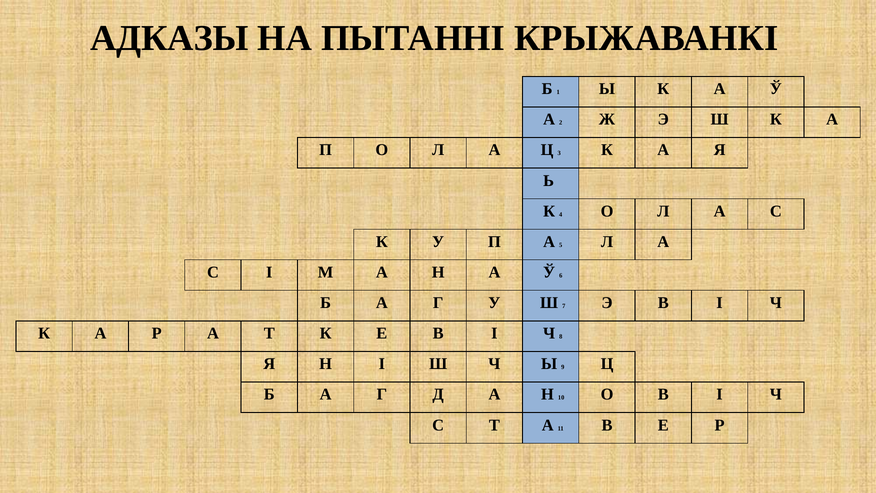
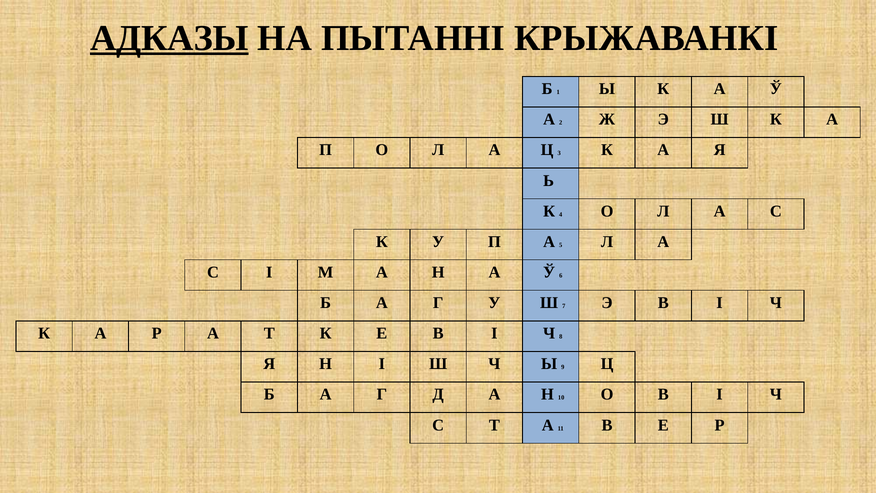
АДКАЗЫ underline: none -> present
